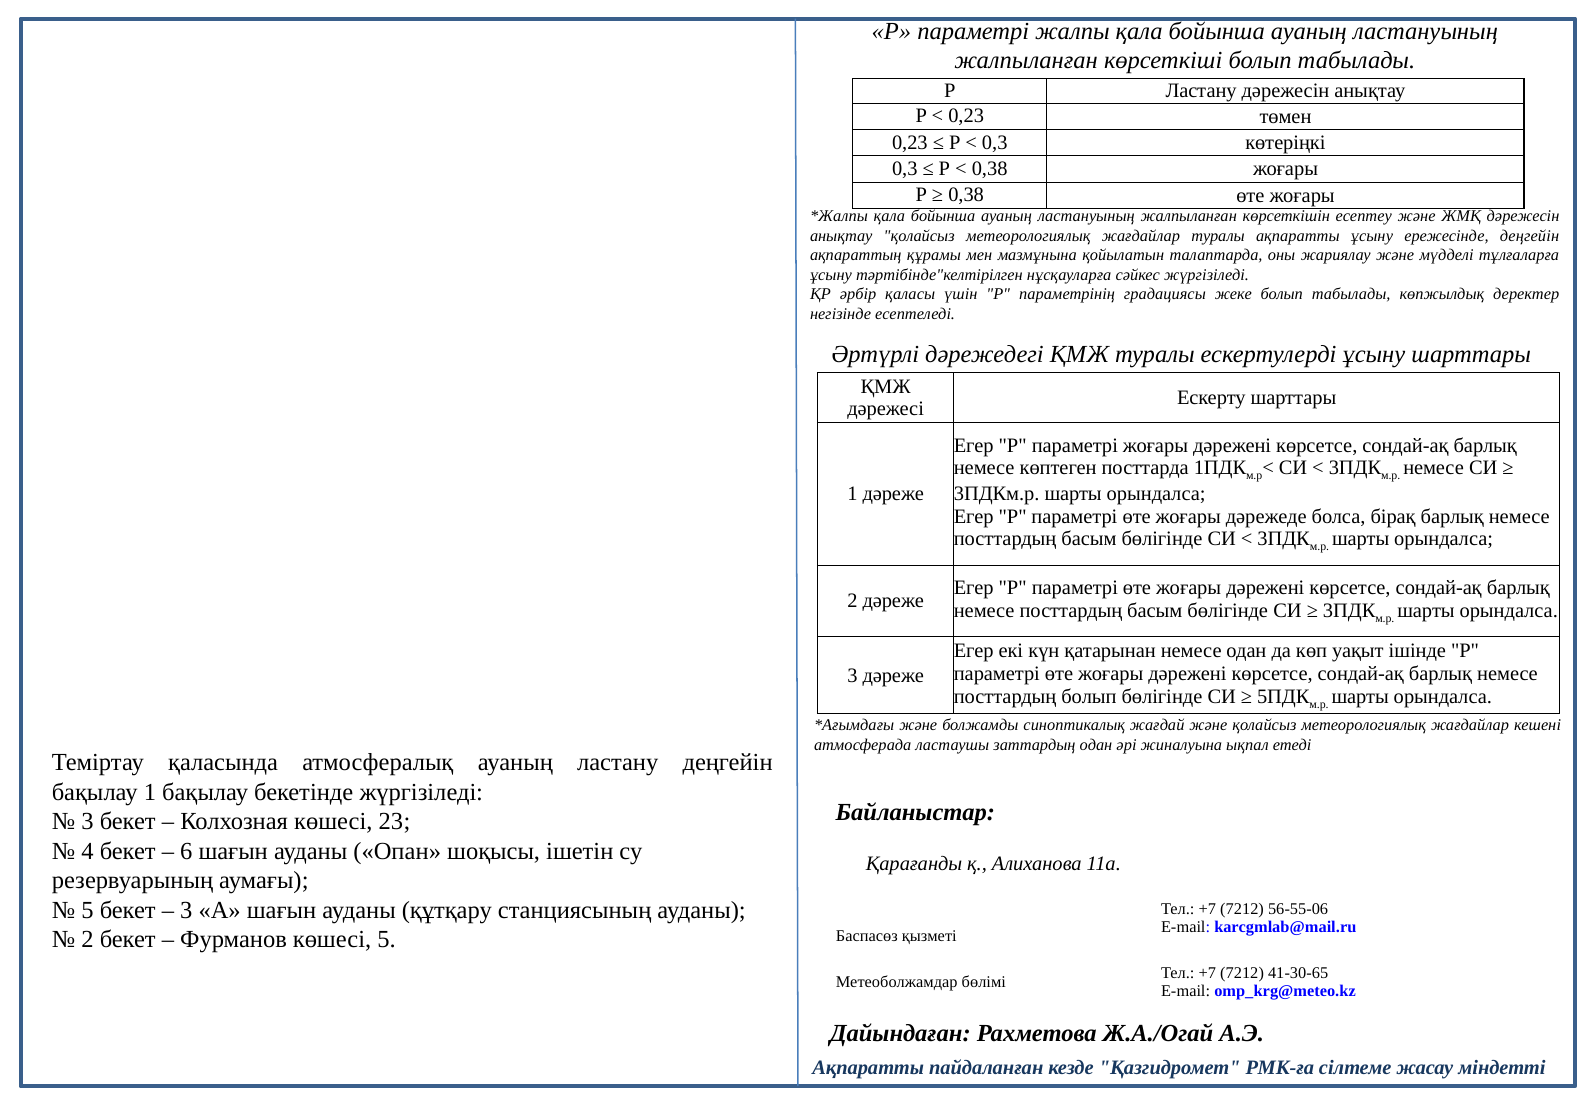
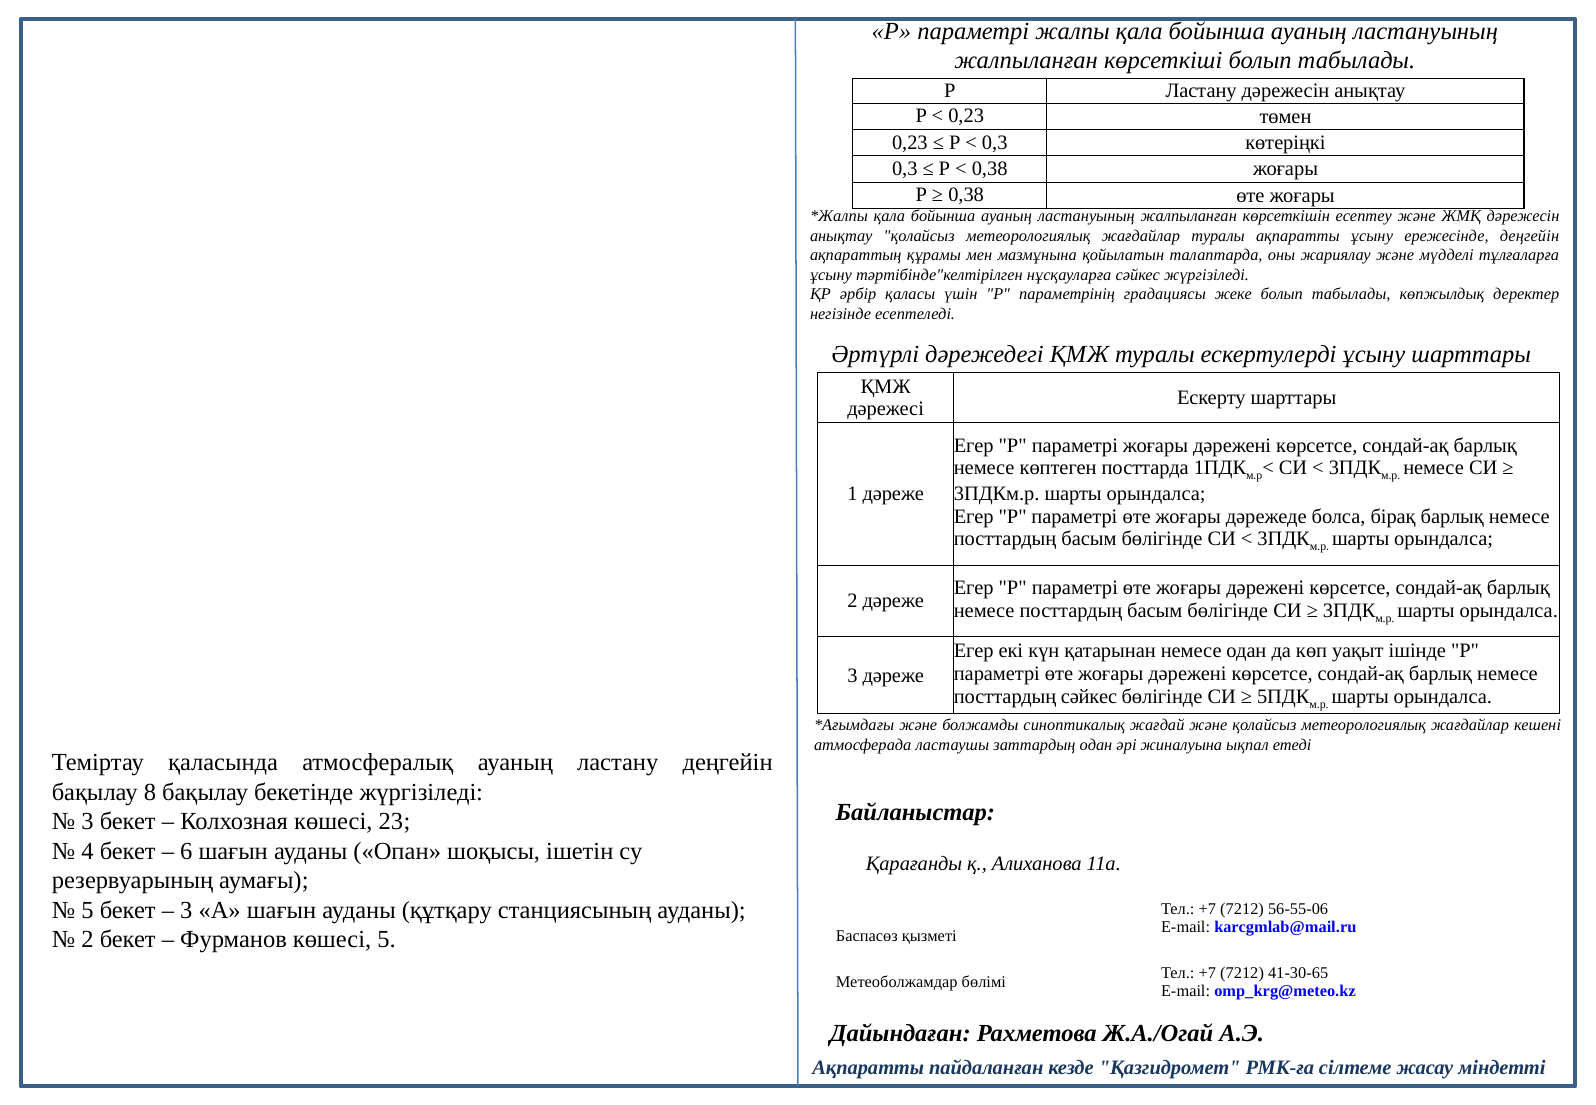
посттардың болып: болып -> сәйкес
бақылау 1: 1 -> 8
